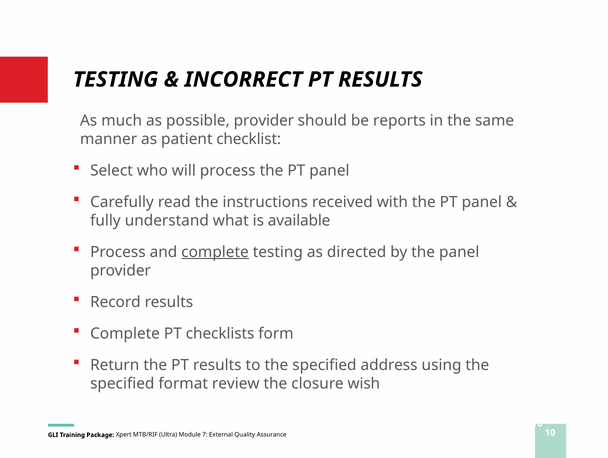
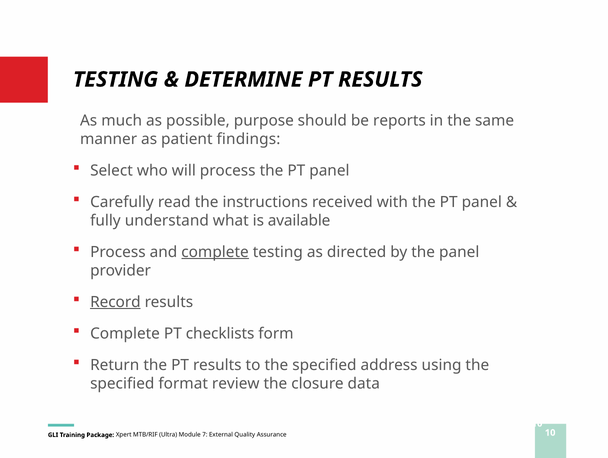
INCORRECT: INCORRECT -> DETERMINE
possible provider: provider -> purpose
checklist: checklist -> findings
Record underline: none -> present
wish: wish -> data
